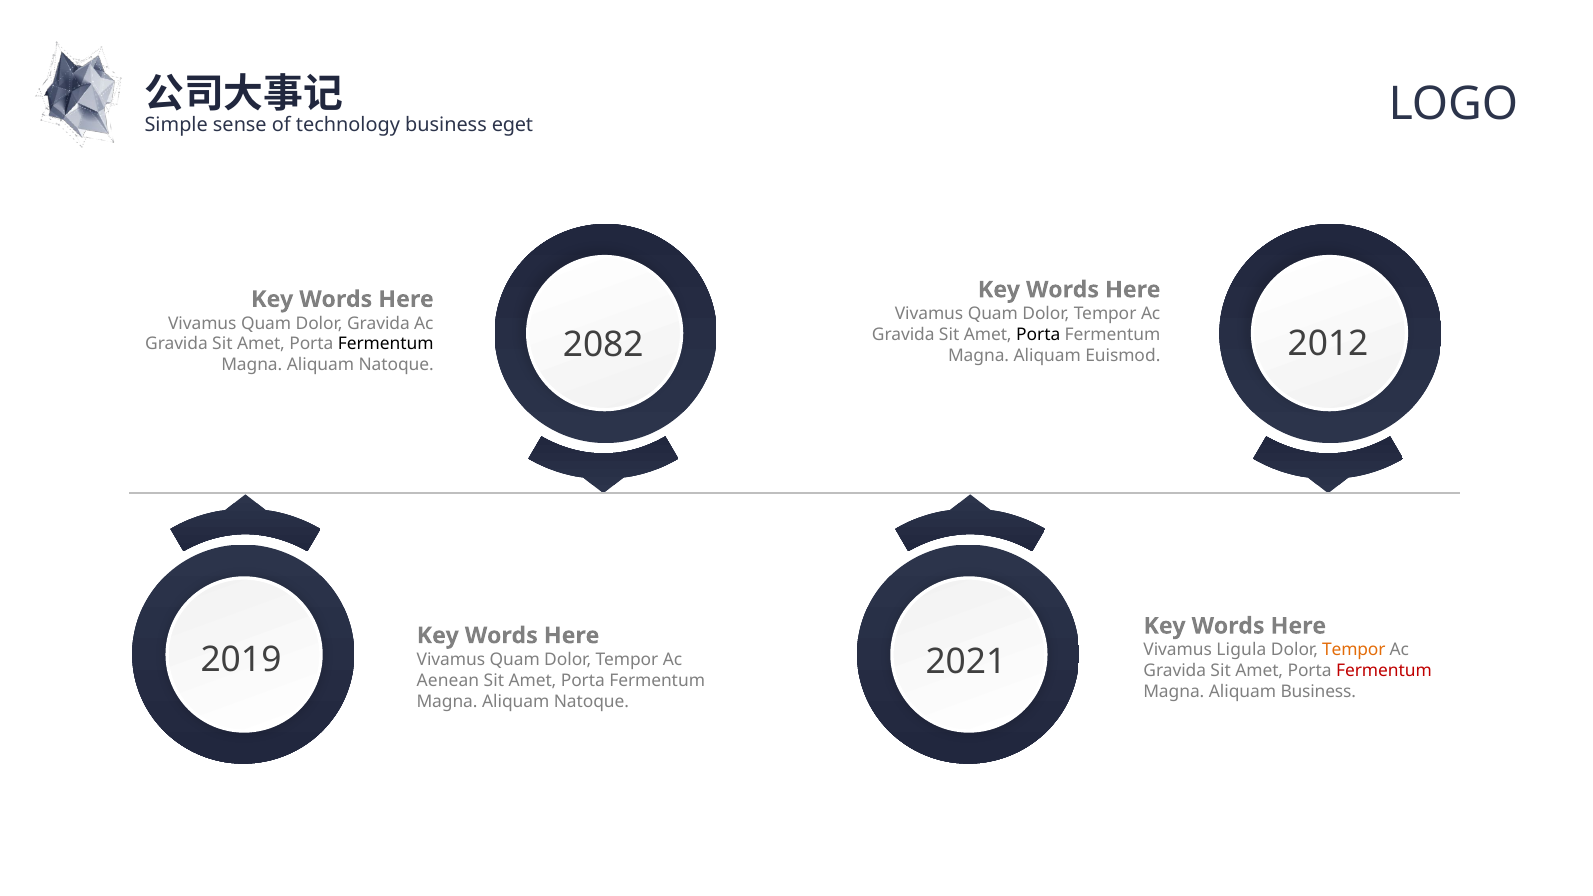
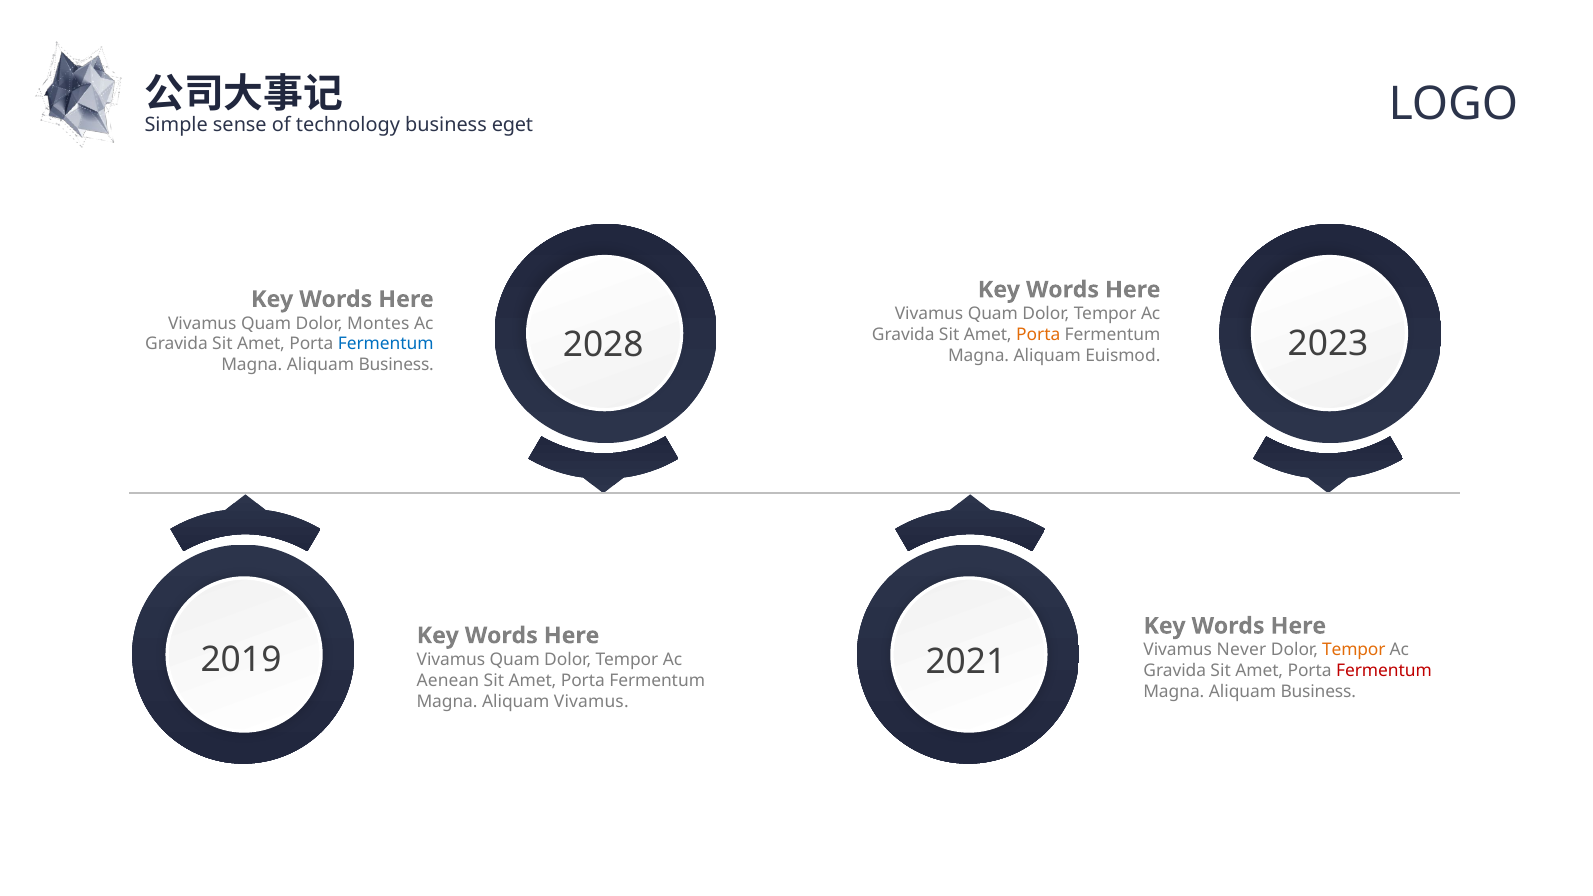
Dolor Gravida: Gravida -> Montes
Porta at (1038, 335) colour: black -> orange
2012: 2012 -> 2023
2082: 2082 -> 2028
Fermentum at (386, 344) colour: black -> blue
Natoque at (396, 365): Natoque -> Business
Ligula: Ligula -> Never
Natoque at (591, 701): Natoque -> Vivamus
